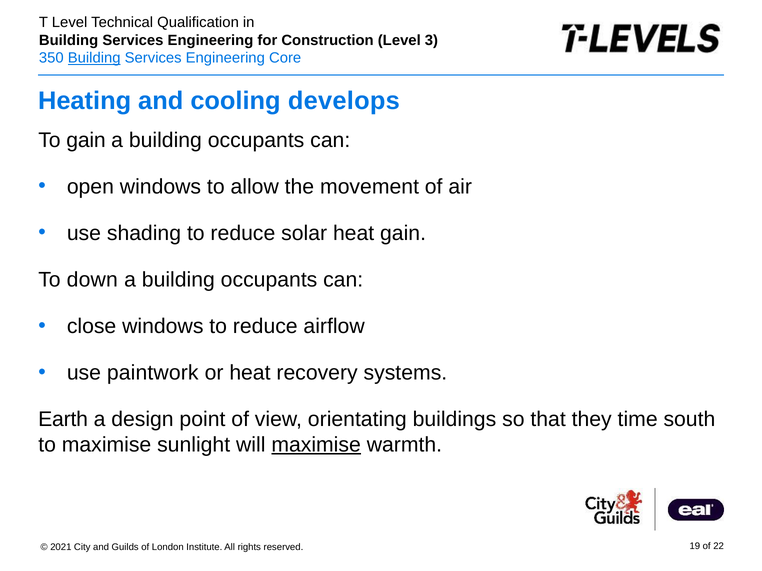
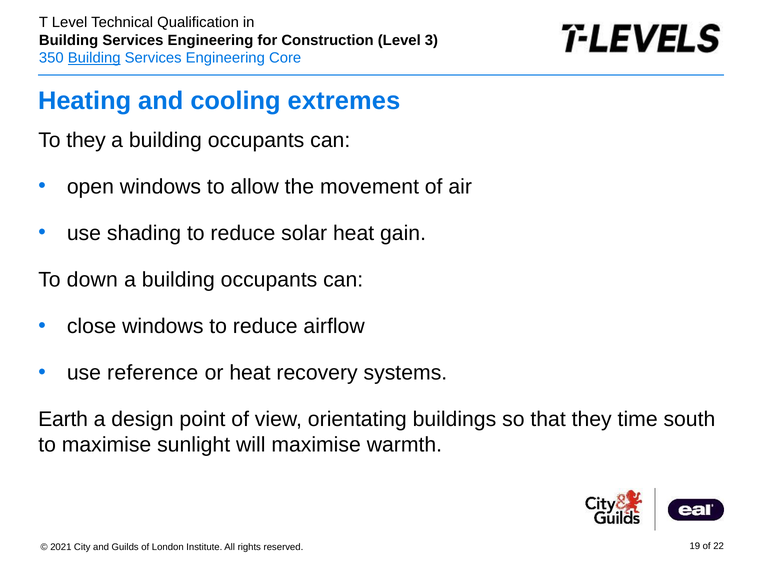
develops: develops -> extremes
To gain: gain -> they
paintwork: paintwork -> reference
maximise at (316, 445) underline: present -> none
